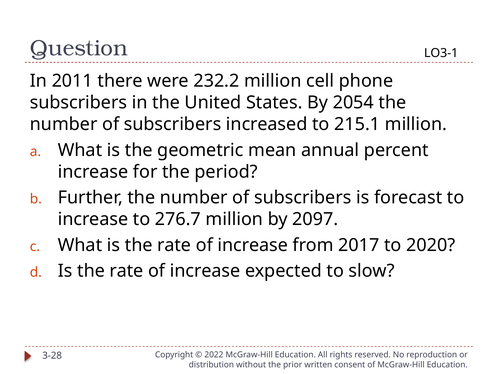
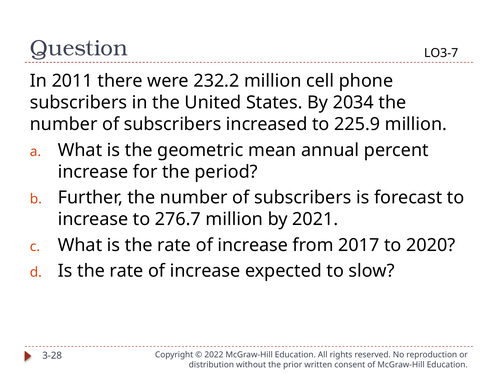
LO3-1: LO3-1 -> LO3-7
2054: 2054 -> 2034
215.1: 215.1 -> 225.9
2097: 2097 -> 2021
